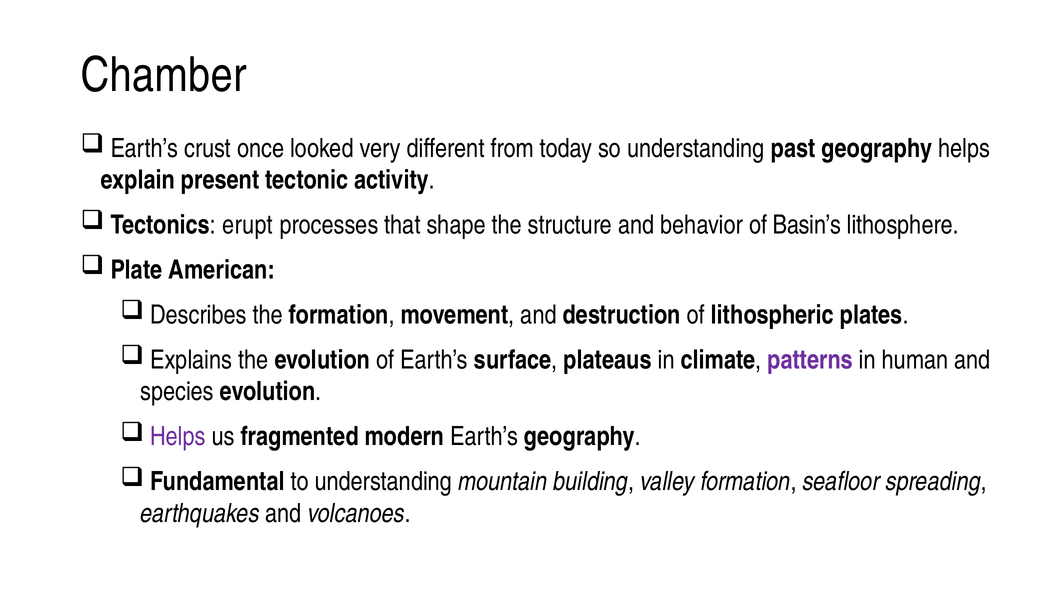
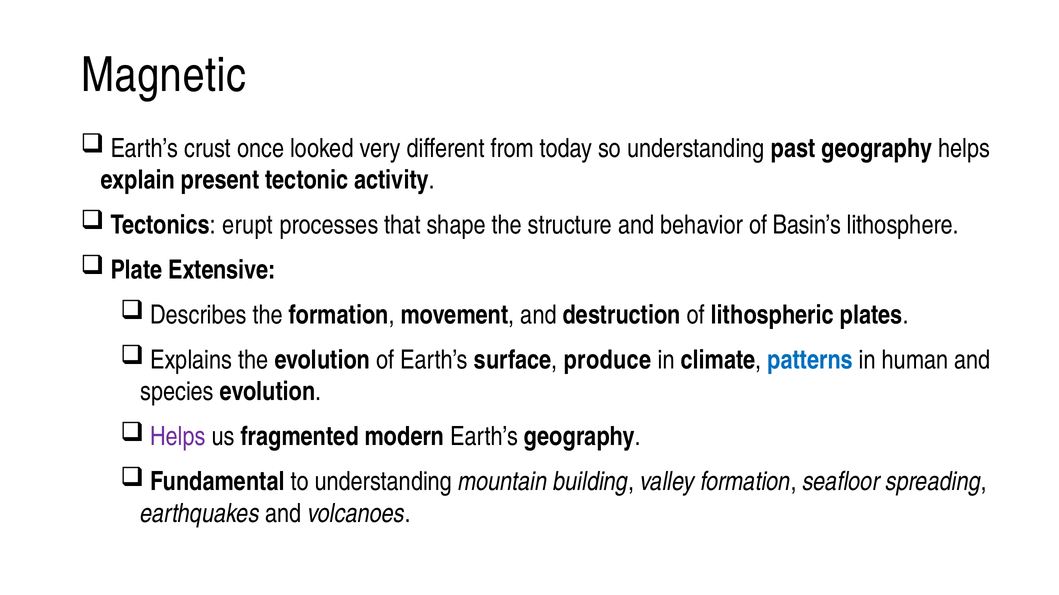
Chamber: Chamber -> Magnetic
American: American -> Extensive
plateaus: plateaus -> produce
patterns colour: purple -> blue
